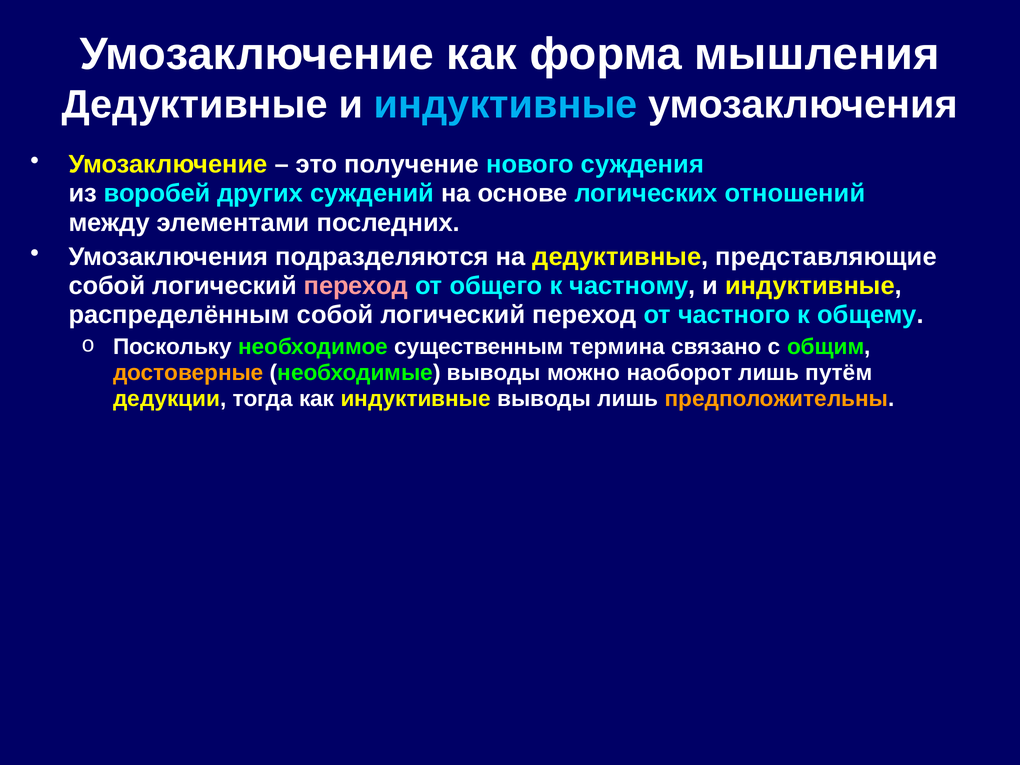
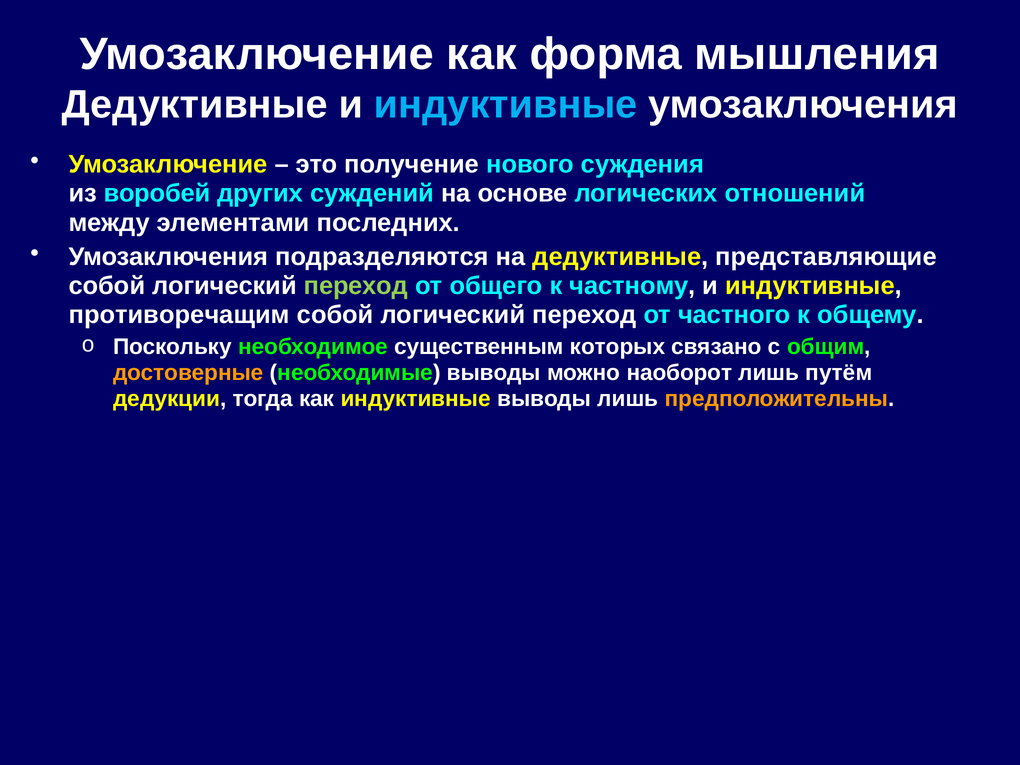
переход at (356, 286) colour: pink -> light green
распределённым: распределённым -> противоречащим
термина: термина -> которых
